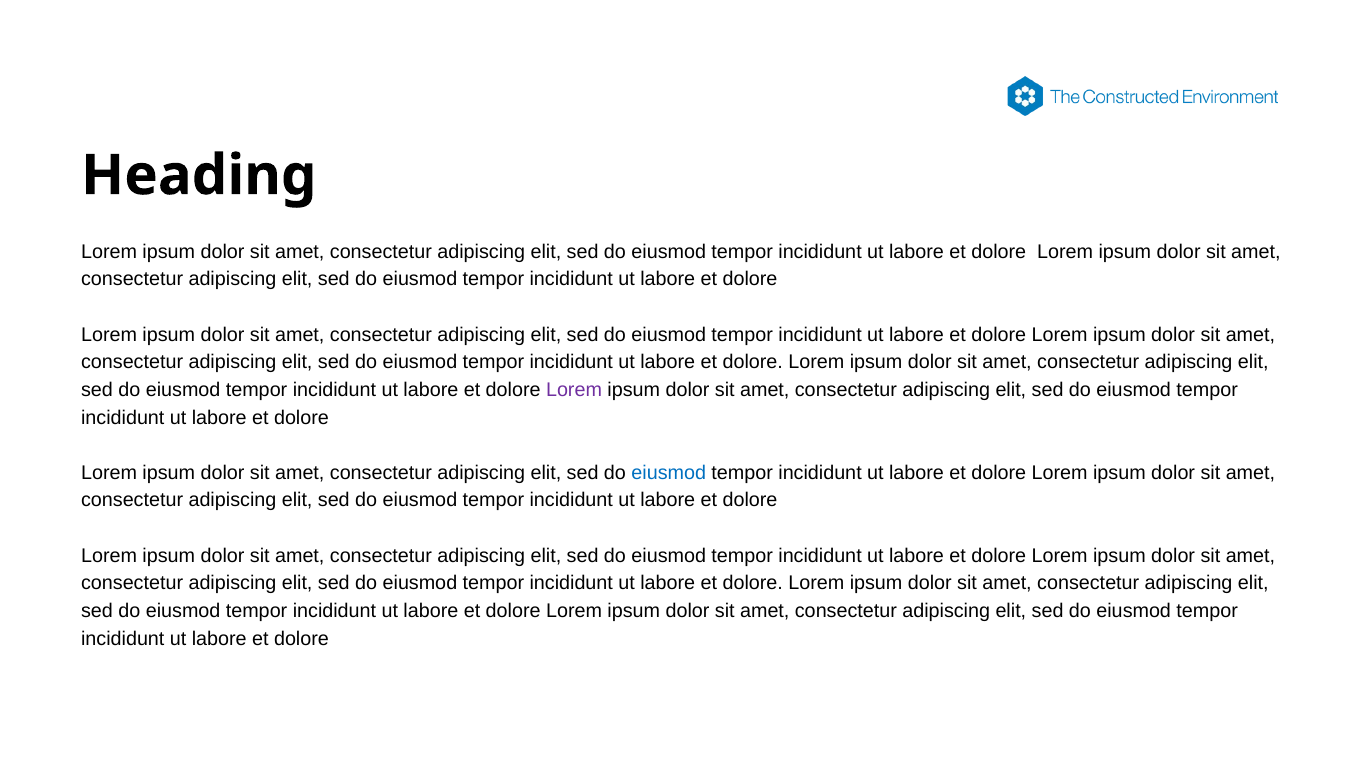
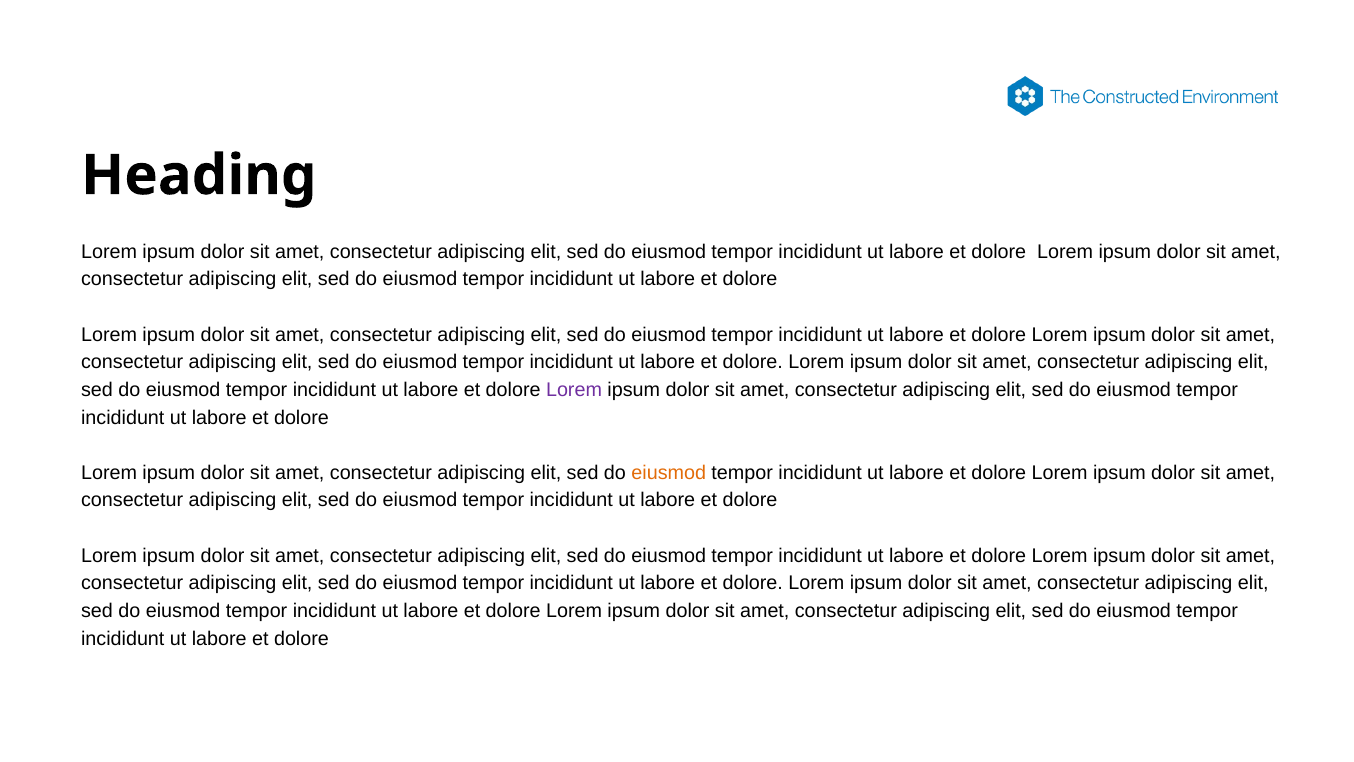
eiusmod at (669, 473) colour: blue -> orange
